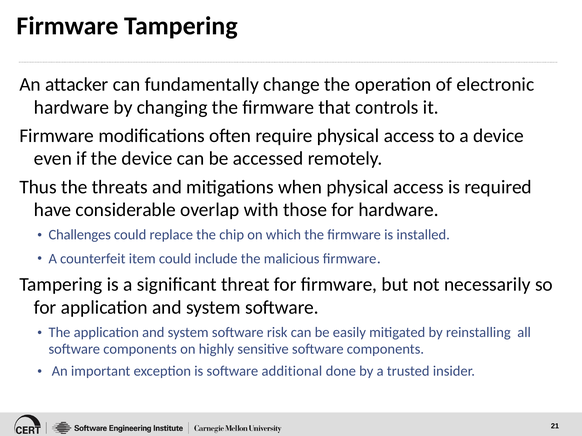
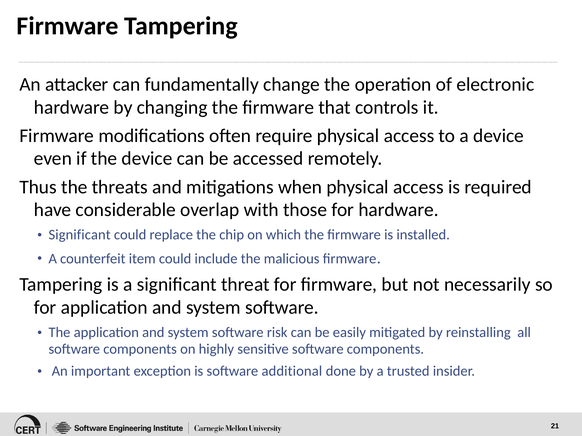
Challenges at (80, 235): Challenges -> Significant
